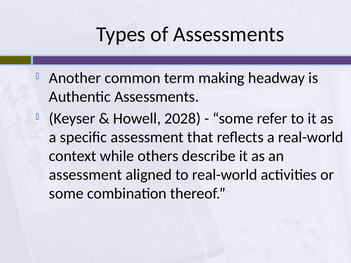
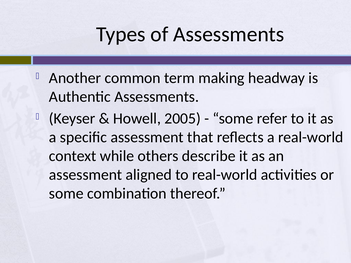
2028: 2028 -> 2005
